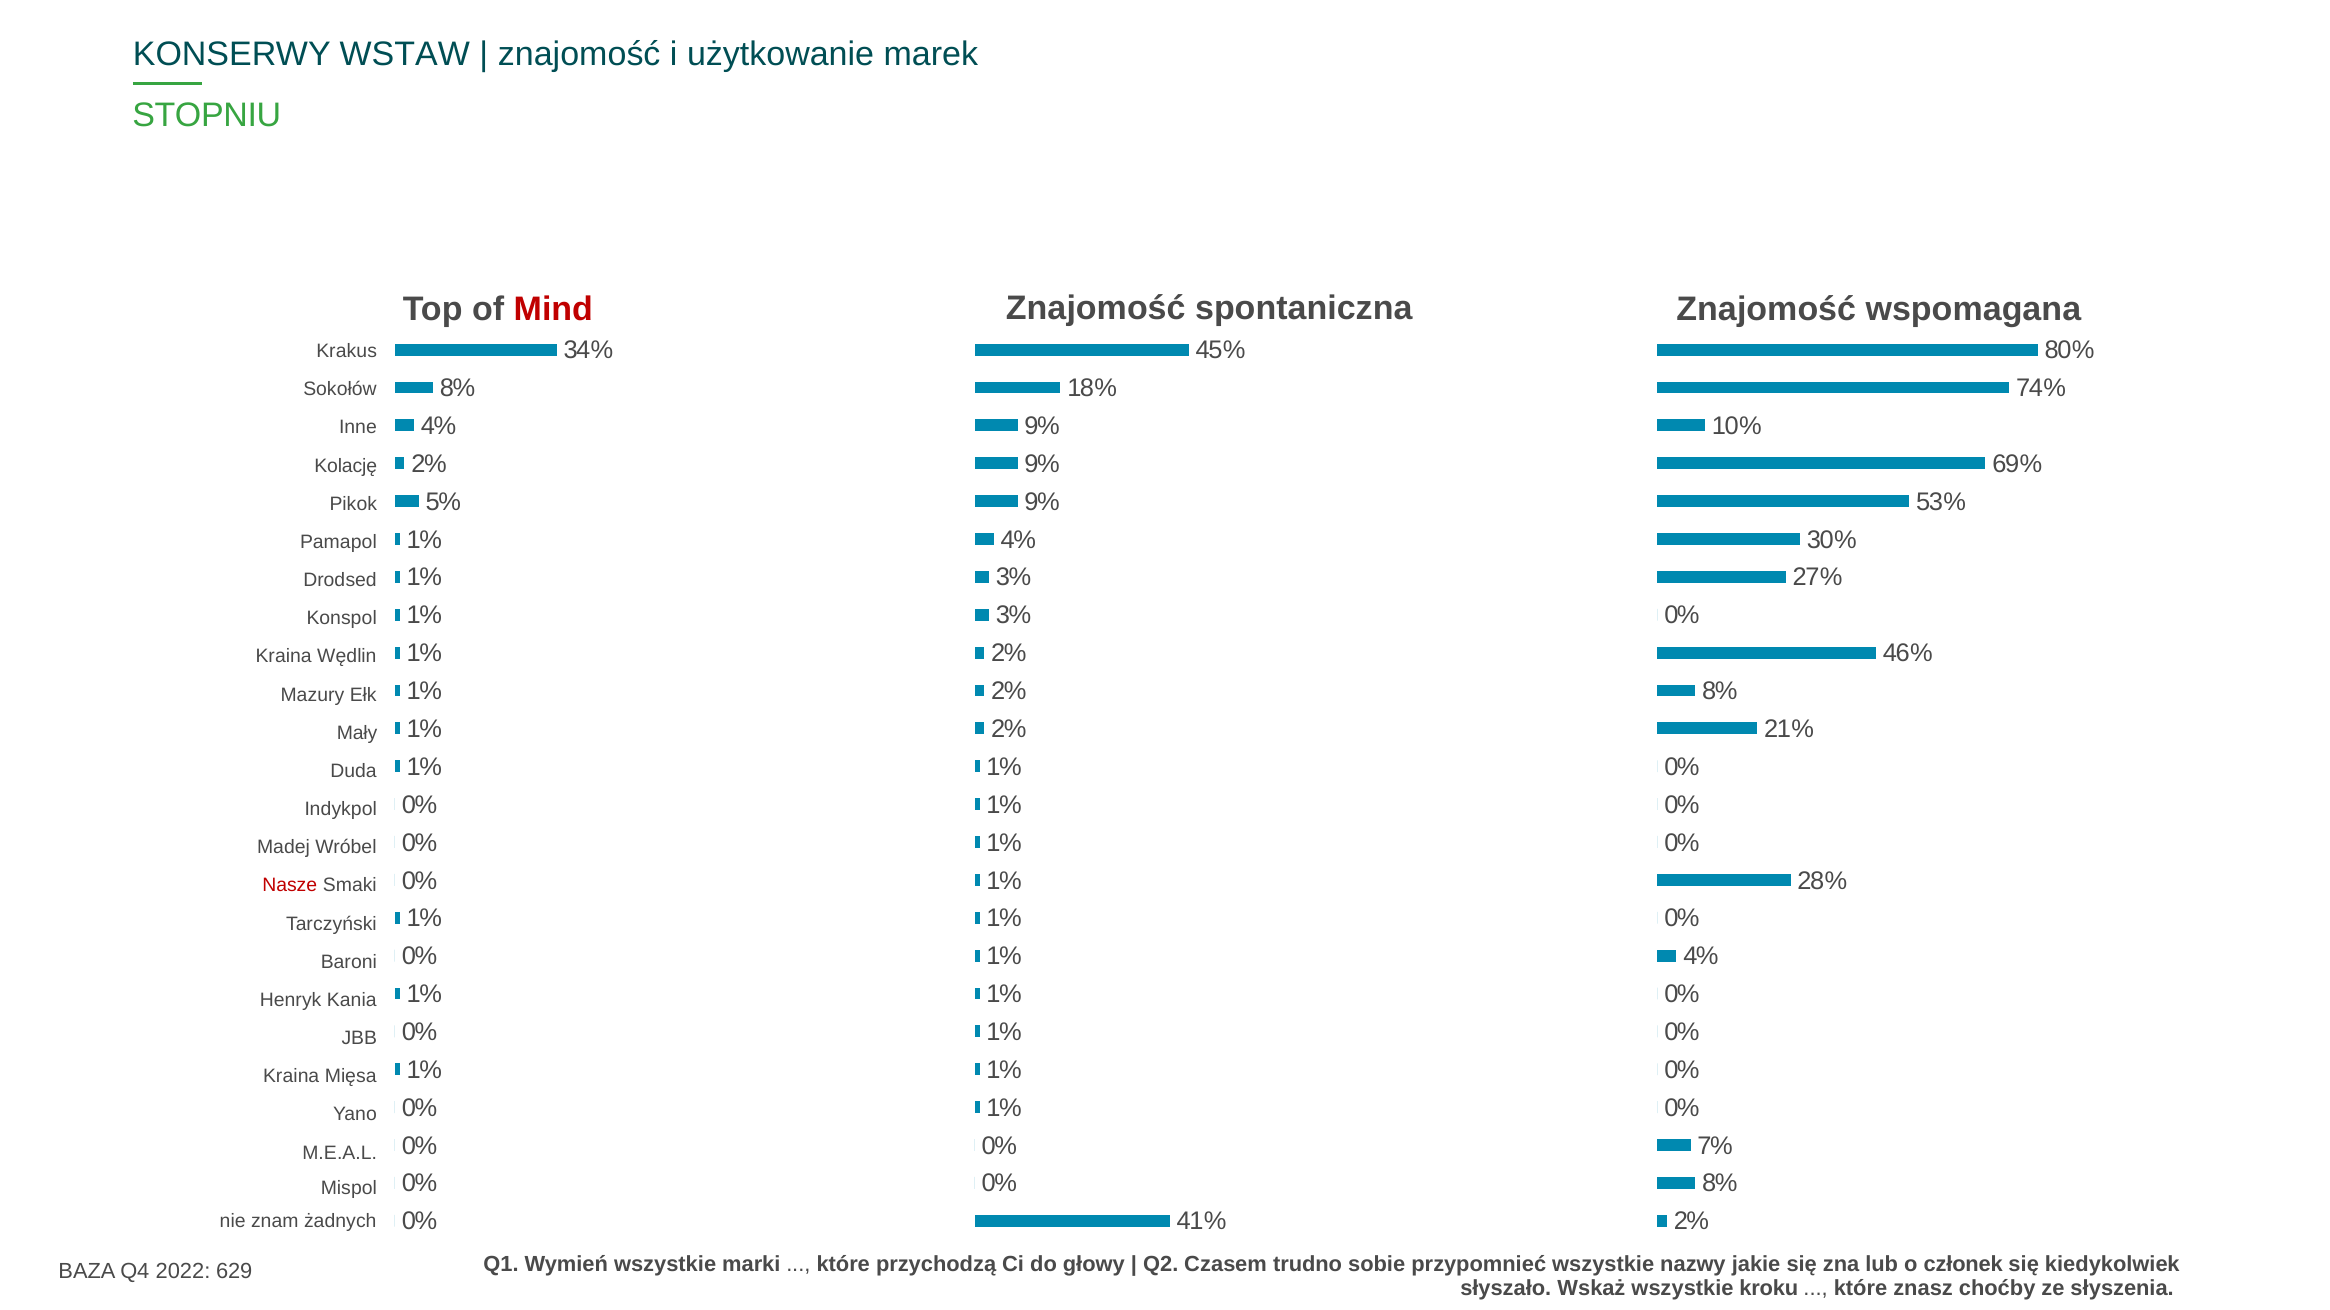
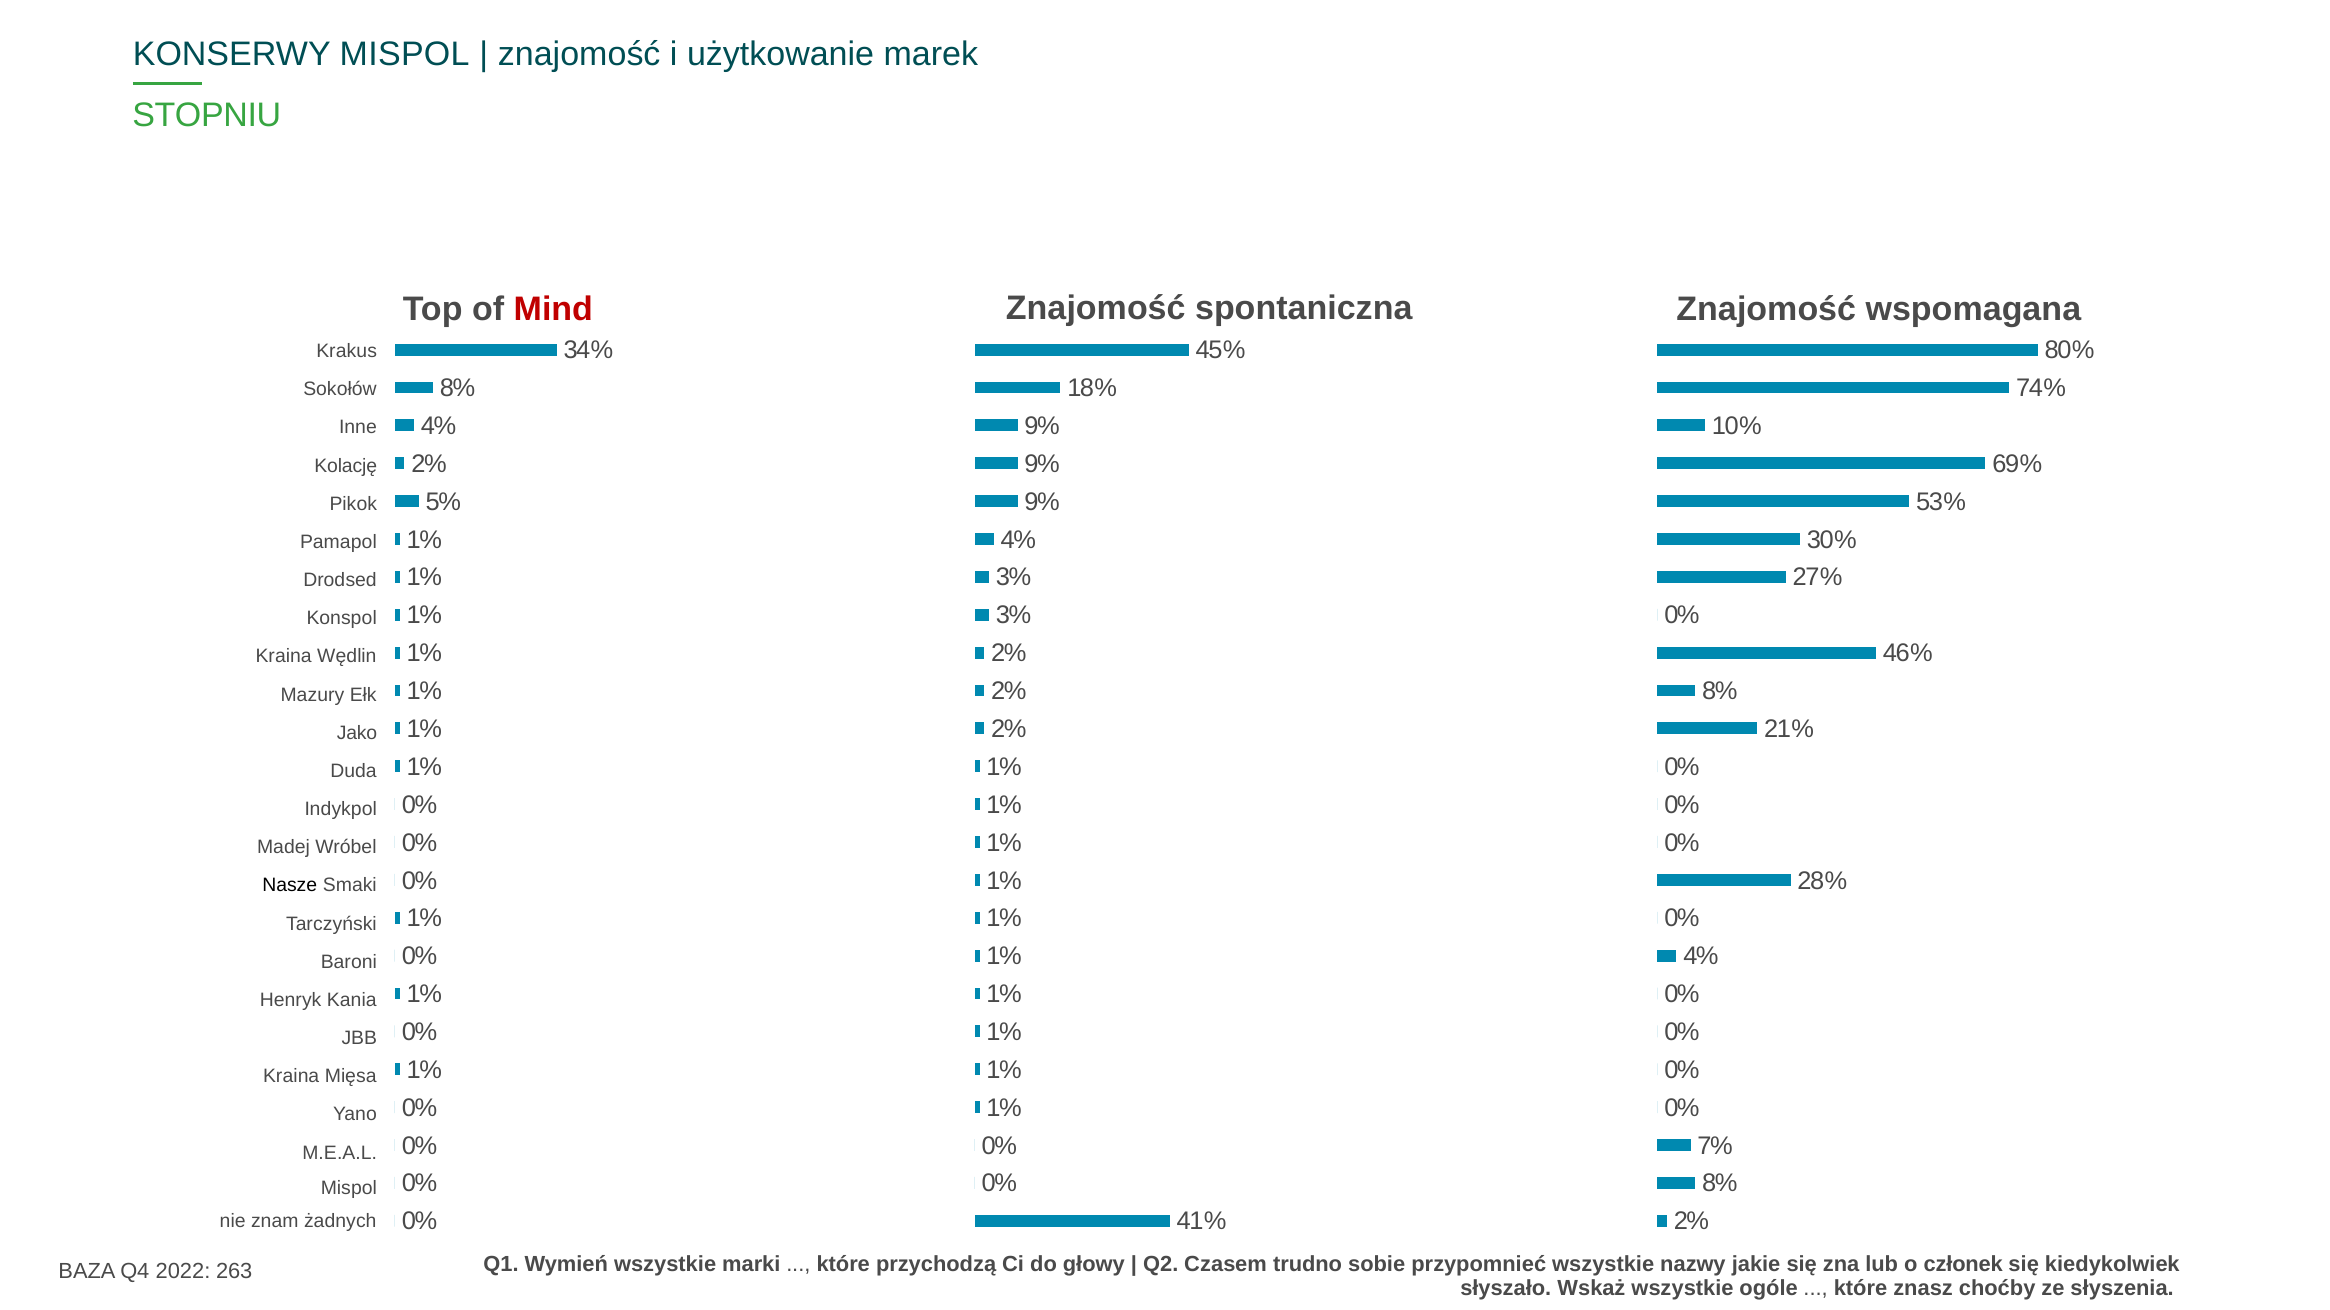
KONSERWY WSTAW: WSTAW -> MISPOL
Mały: Mały -> Jako
Nasze colour: red -> black
629: 629 -> 263
kroku: kroku -> ogóle
